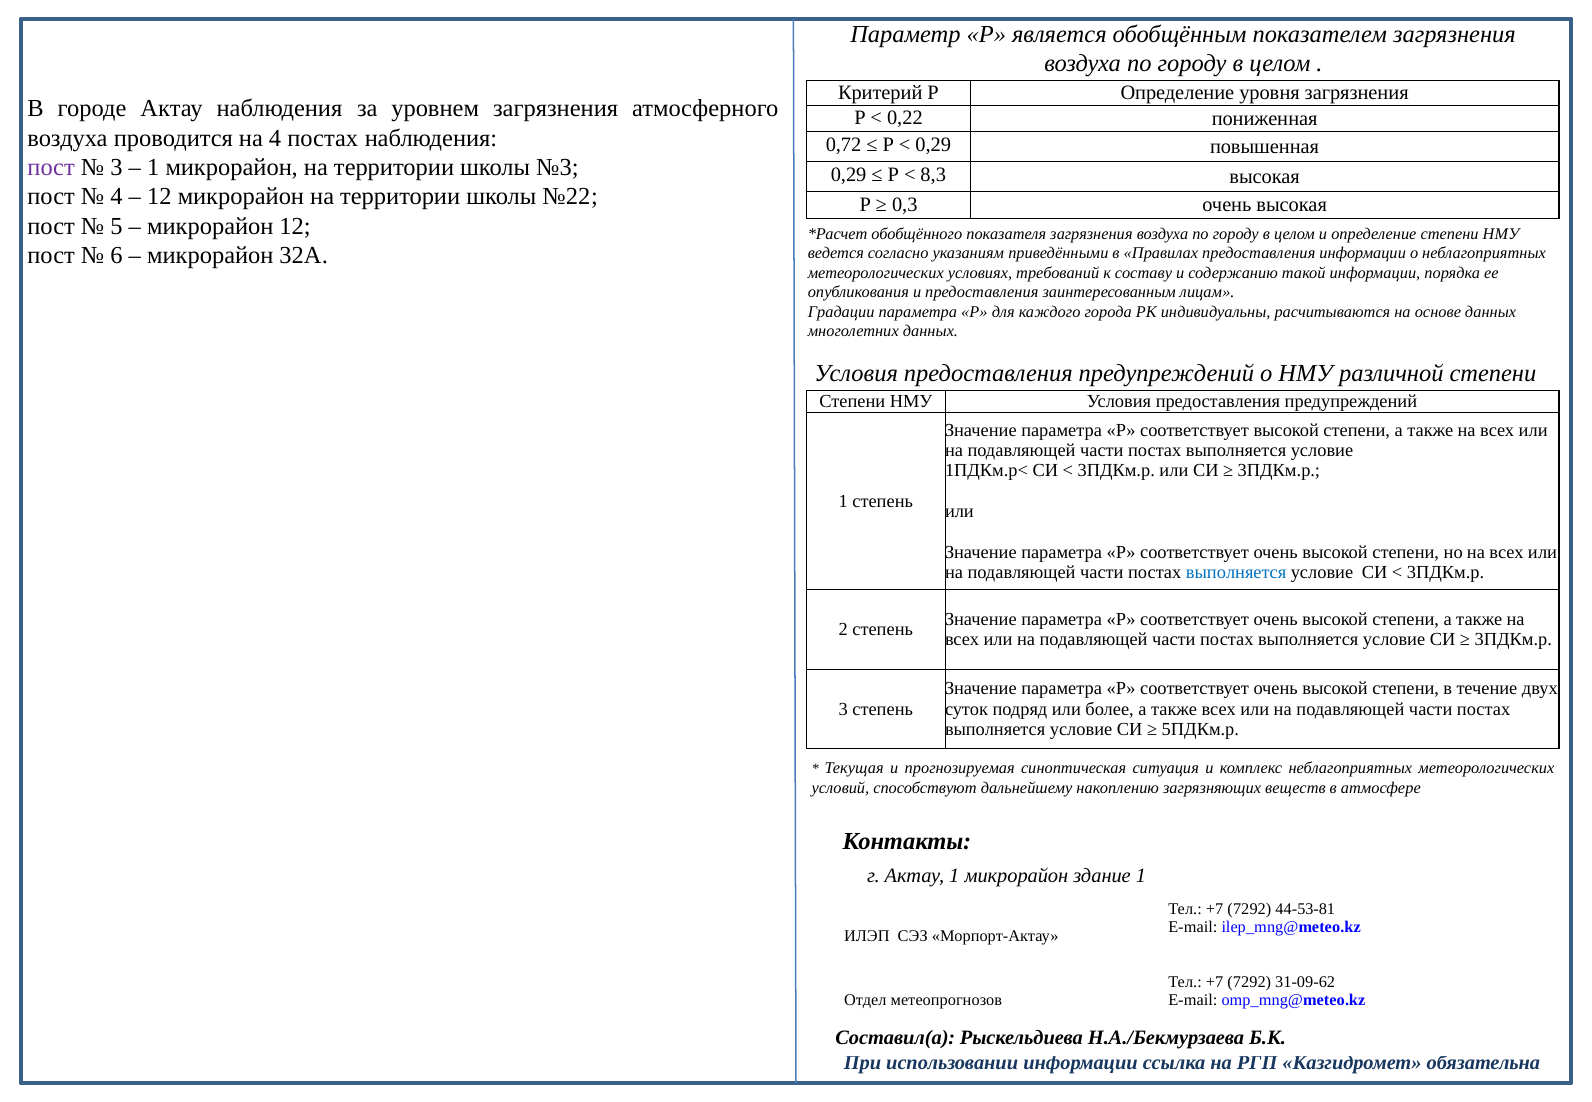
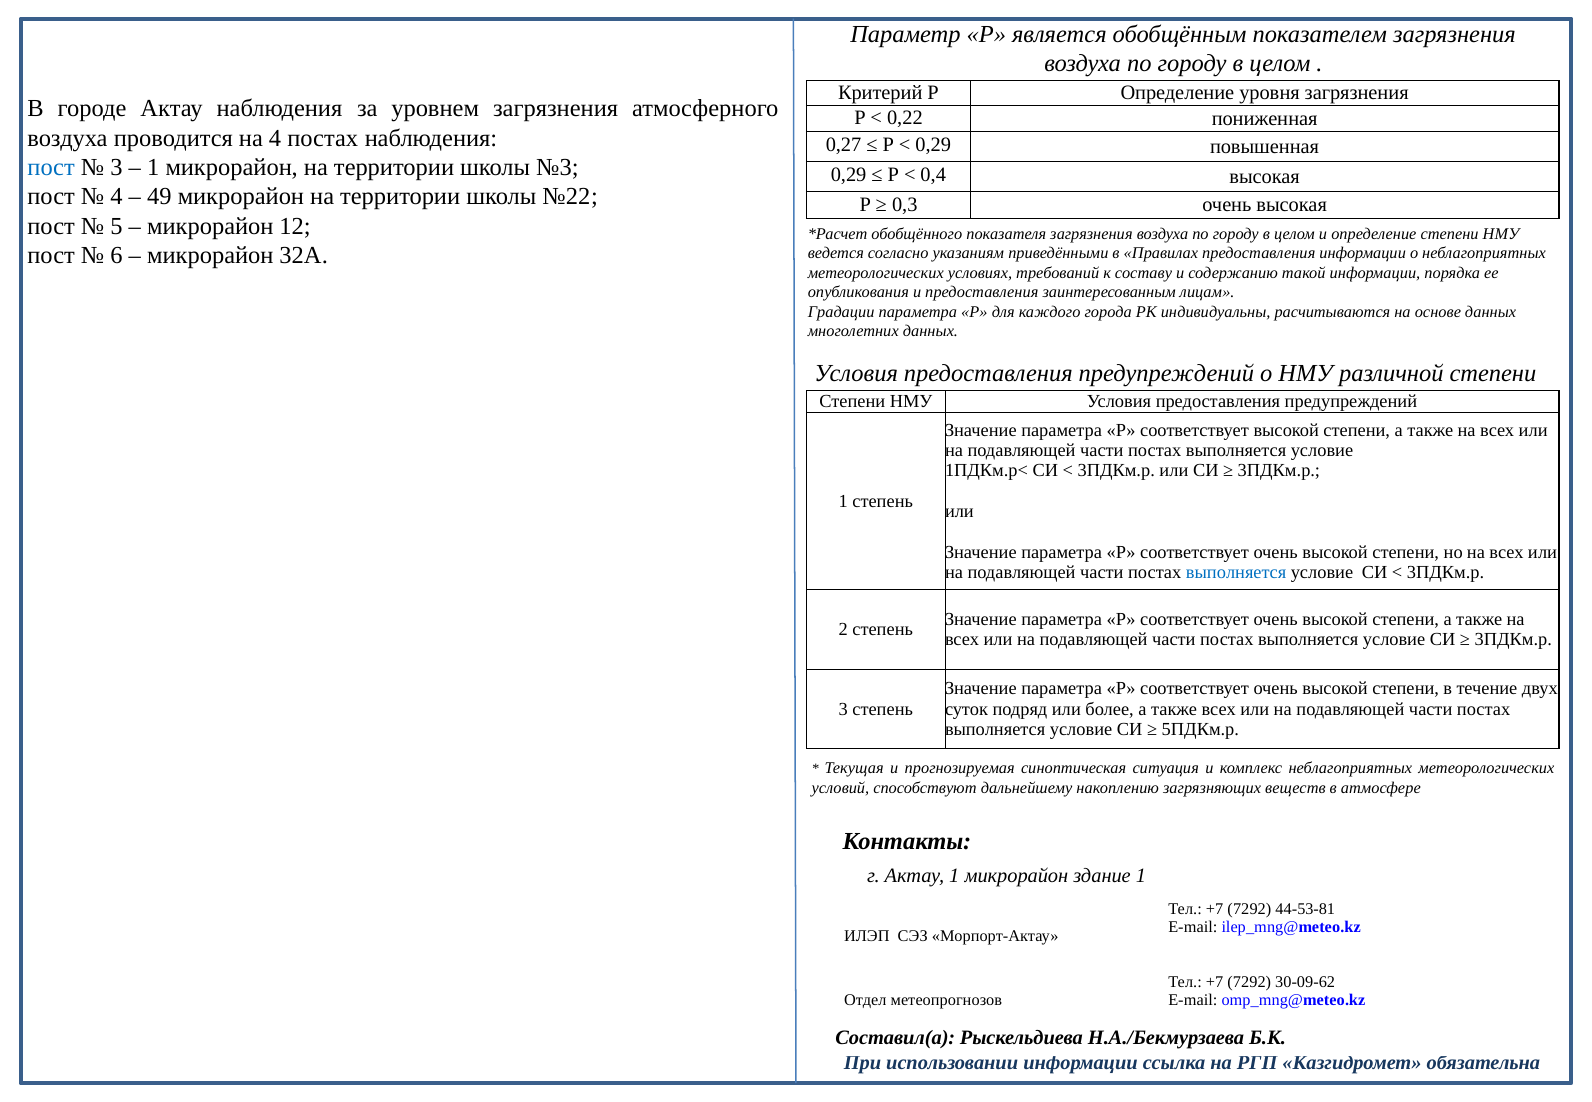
0,72: 0,72 -> 0,27
пост at (51, 167) colour: purple -> blue
8,3: 8,3 -> 0,4
12 at (159, 197): 12 -> 49
31-09-62: 31-09-62 -> 30-09-62
